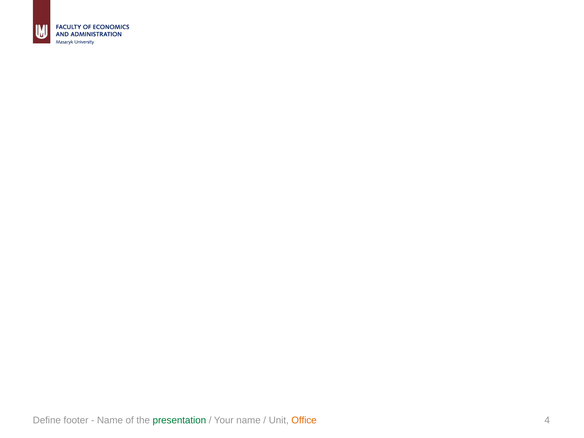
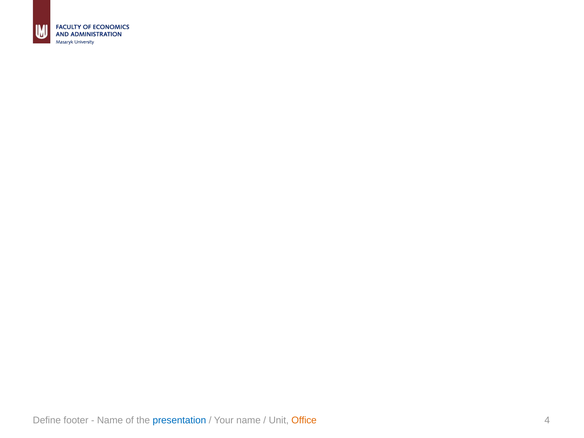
presentation colour: green -> blue
